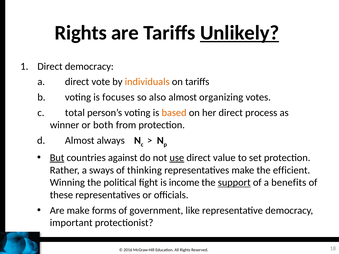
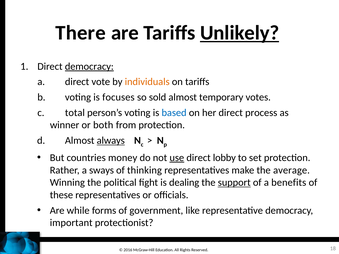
Rights at (81, 33): Rights -> There
democracy at (89, 66) underline: none -> present
also: also -> sold
organizing: organizing -> temporary
based colour: orange -> blue
always underline: none -> present
But underline: present -> none
against: against -> money
value: value -> lobby
efficient: efficient -> average
income: income -> dealing
Are make: make -> while
